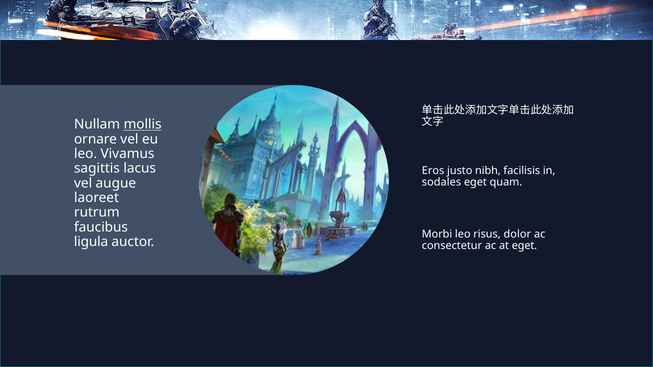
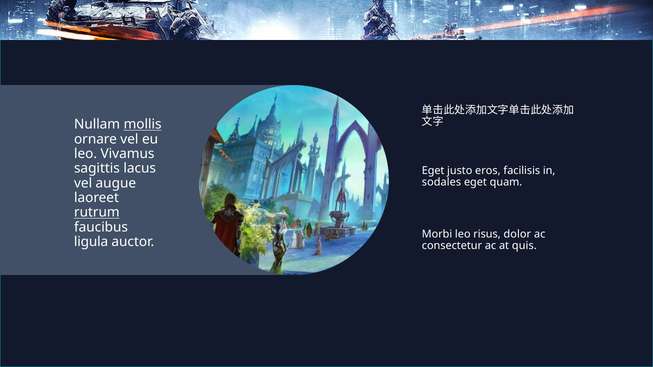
Eros at (433, 171): Eros -> Eget
nibh: nibh -> eros
rutrum underline: none -> present
at eget: eget -> quis
